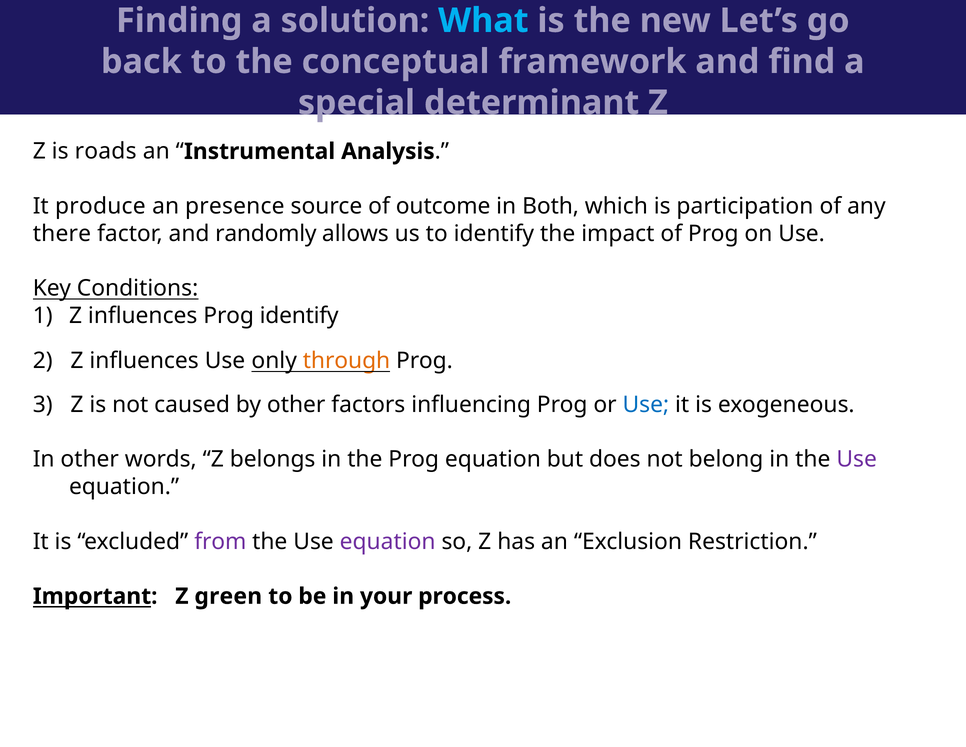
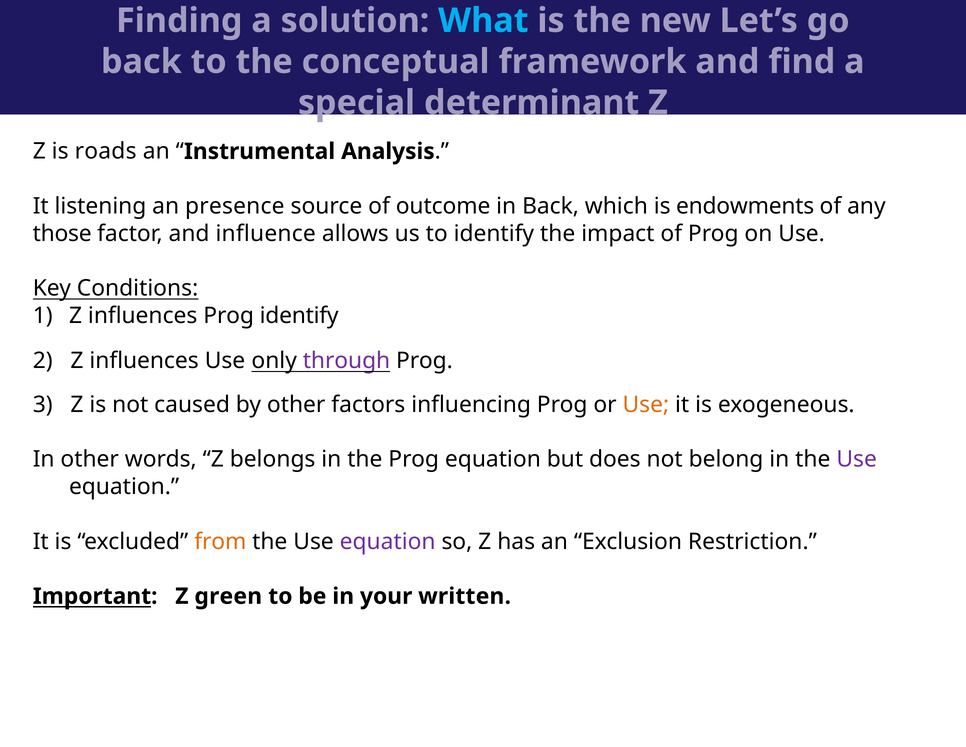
produce: produce -> listening
in Both: Both -> Back
participation: participation -> endowments
there: there -> those
randomly: randomly -> influence
through colour: orange -> purple
Use at (646, 404) colour: blue -> orange
from colour: purple -> orange
process: process -> written
